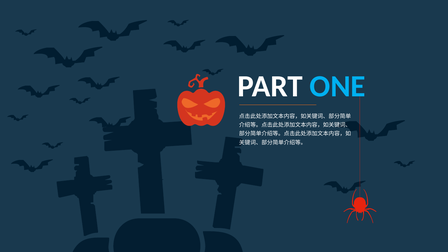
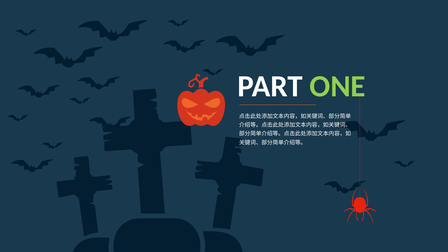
ONE colour: light blue -> light green
